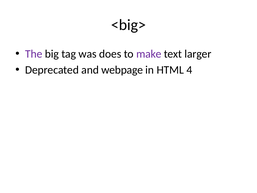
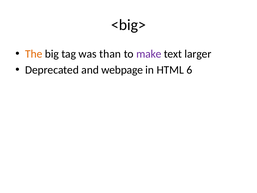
The colour: purple -> orange
does: does -> than
4: 4 -> 6
